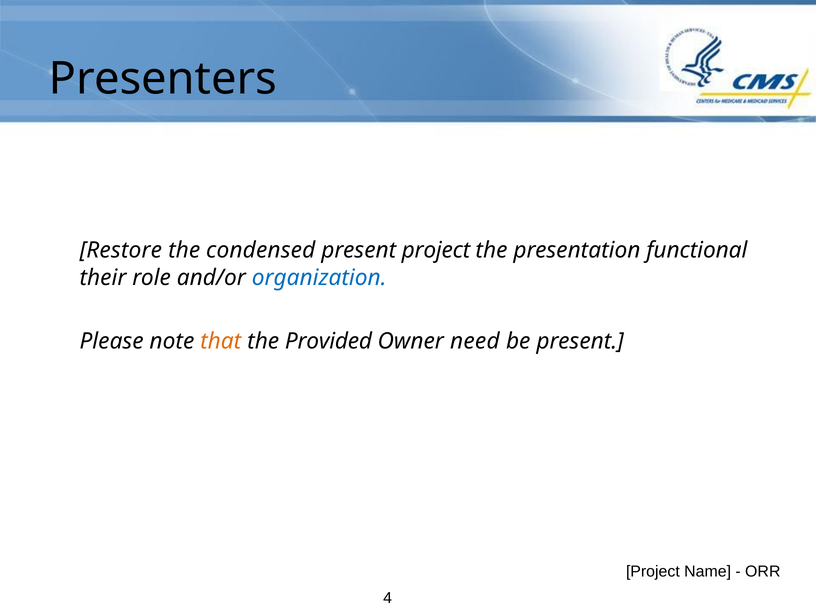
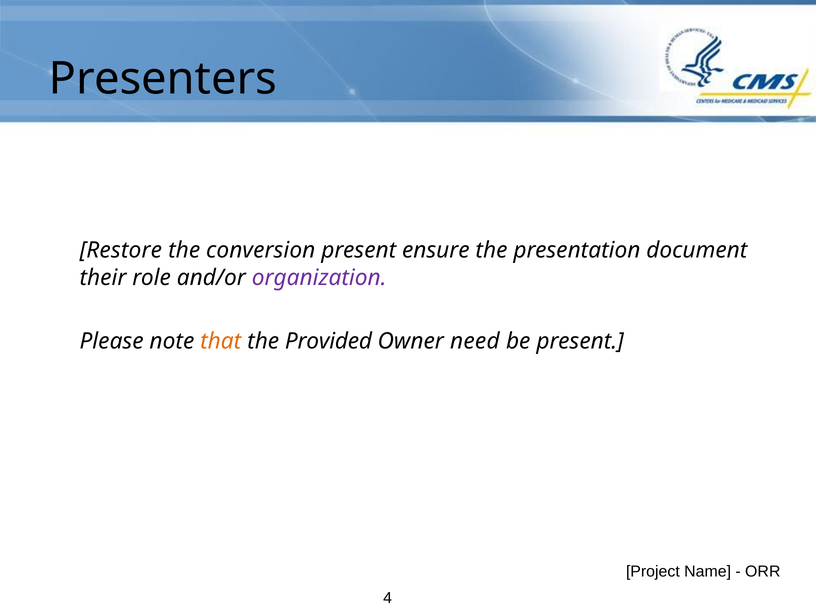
condensed: condensed -> conversion
present project: project -> ensure
functional: functional -> document
organization colour: blue -> purple
